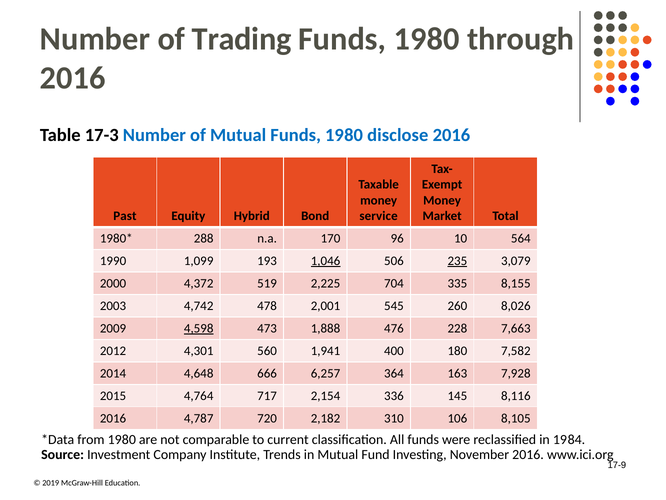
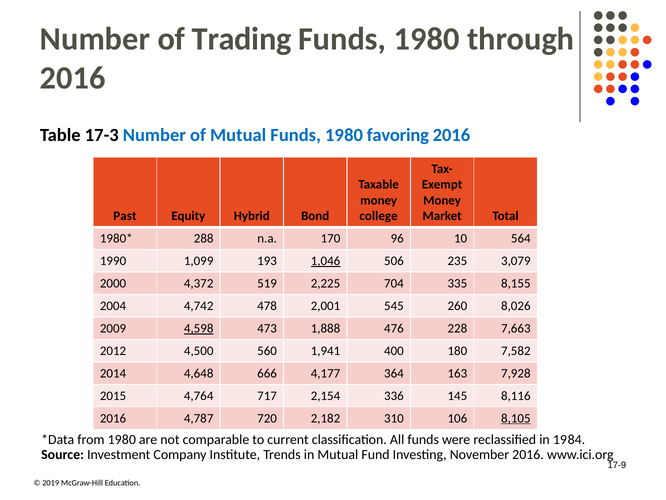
disclose: disclose -> favoring
service: service -> college
235 underline: present -> none
2003: 2003 -> 2004
4,301: 4,301 -> 4,500
6,257: 6,257 -> 4,177
8,105 underline: none -> present
